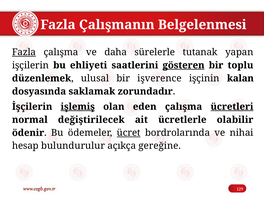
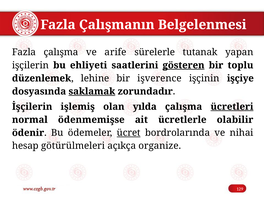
Fazla at (24, 52) underline: present -> none
daha: daha -> arife
ulusal: ulusal -> lehine
kalan: kalan -> işçiye
saklamak underline: none -> present
işlemiş underline: present -> none
eden: eden -> yılda
değiştirilecek: değiştirilecek -> ödenmemişse
bulundurulur: bulundurulur -> götürülmeleri
gereğine: gereğine -> organize
